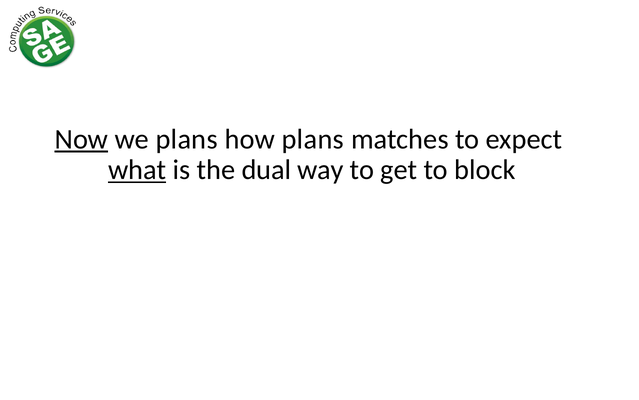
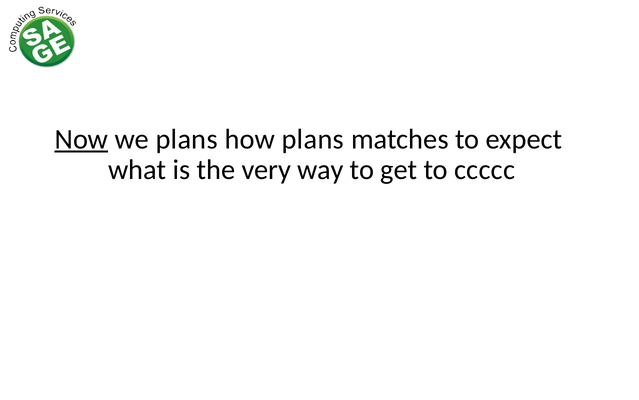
what underline: present -> none
dual: dual -> very
block: block -> ccccc
